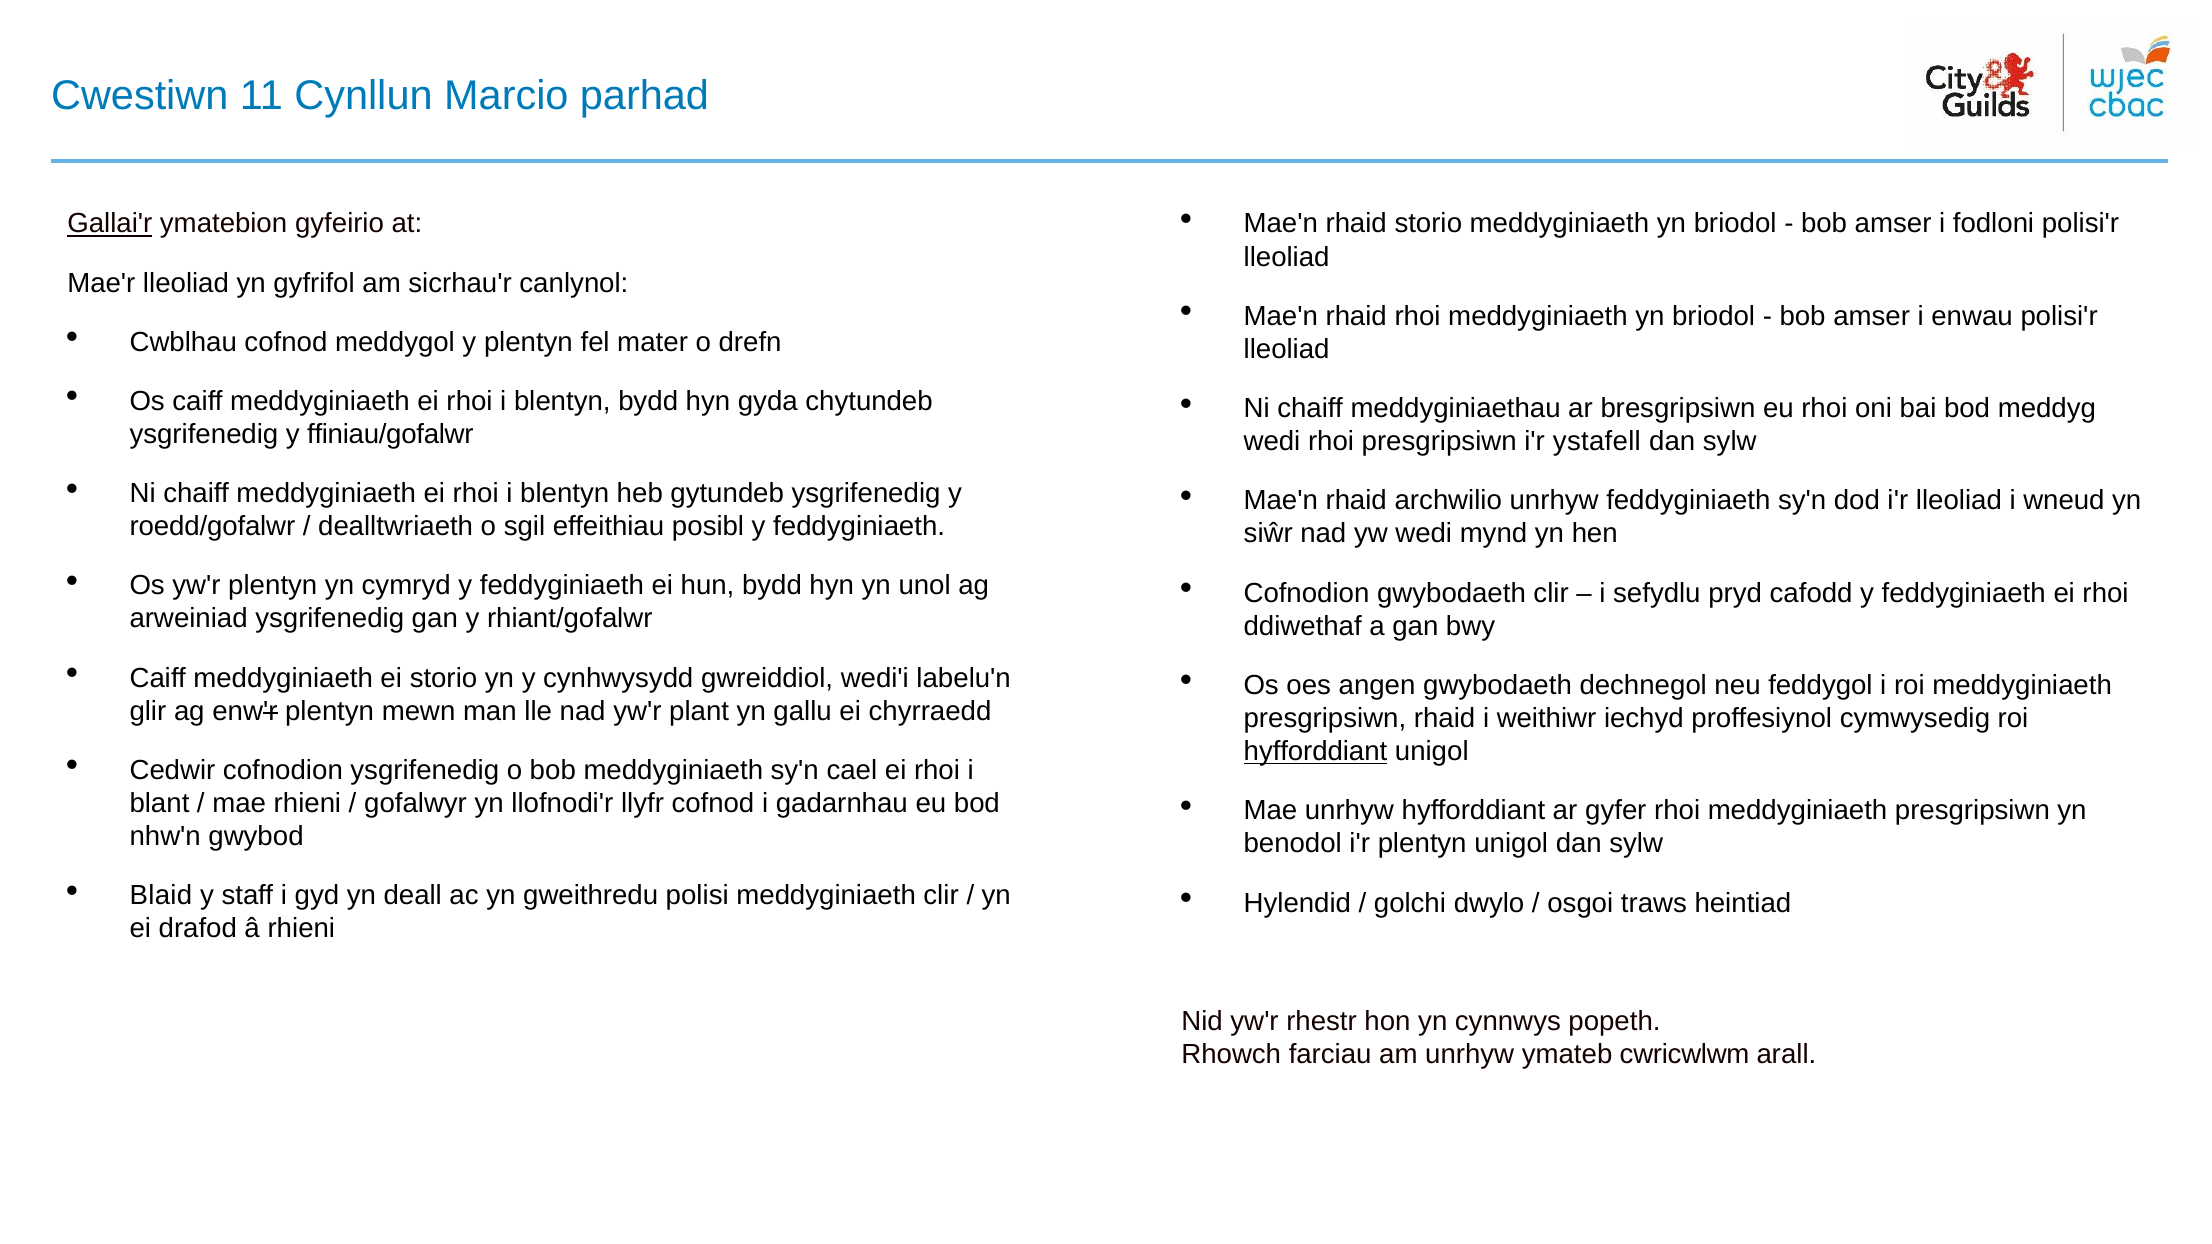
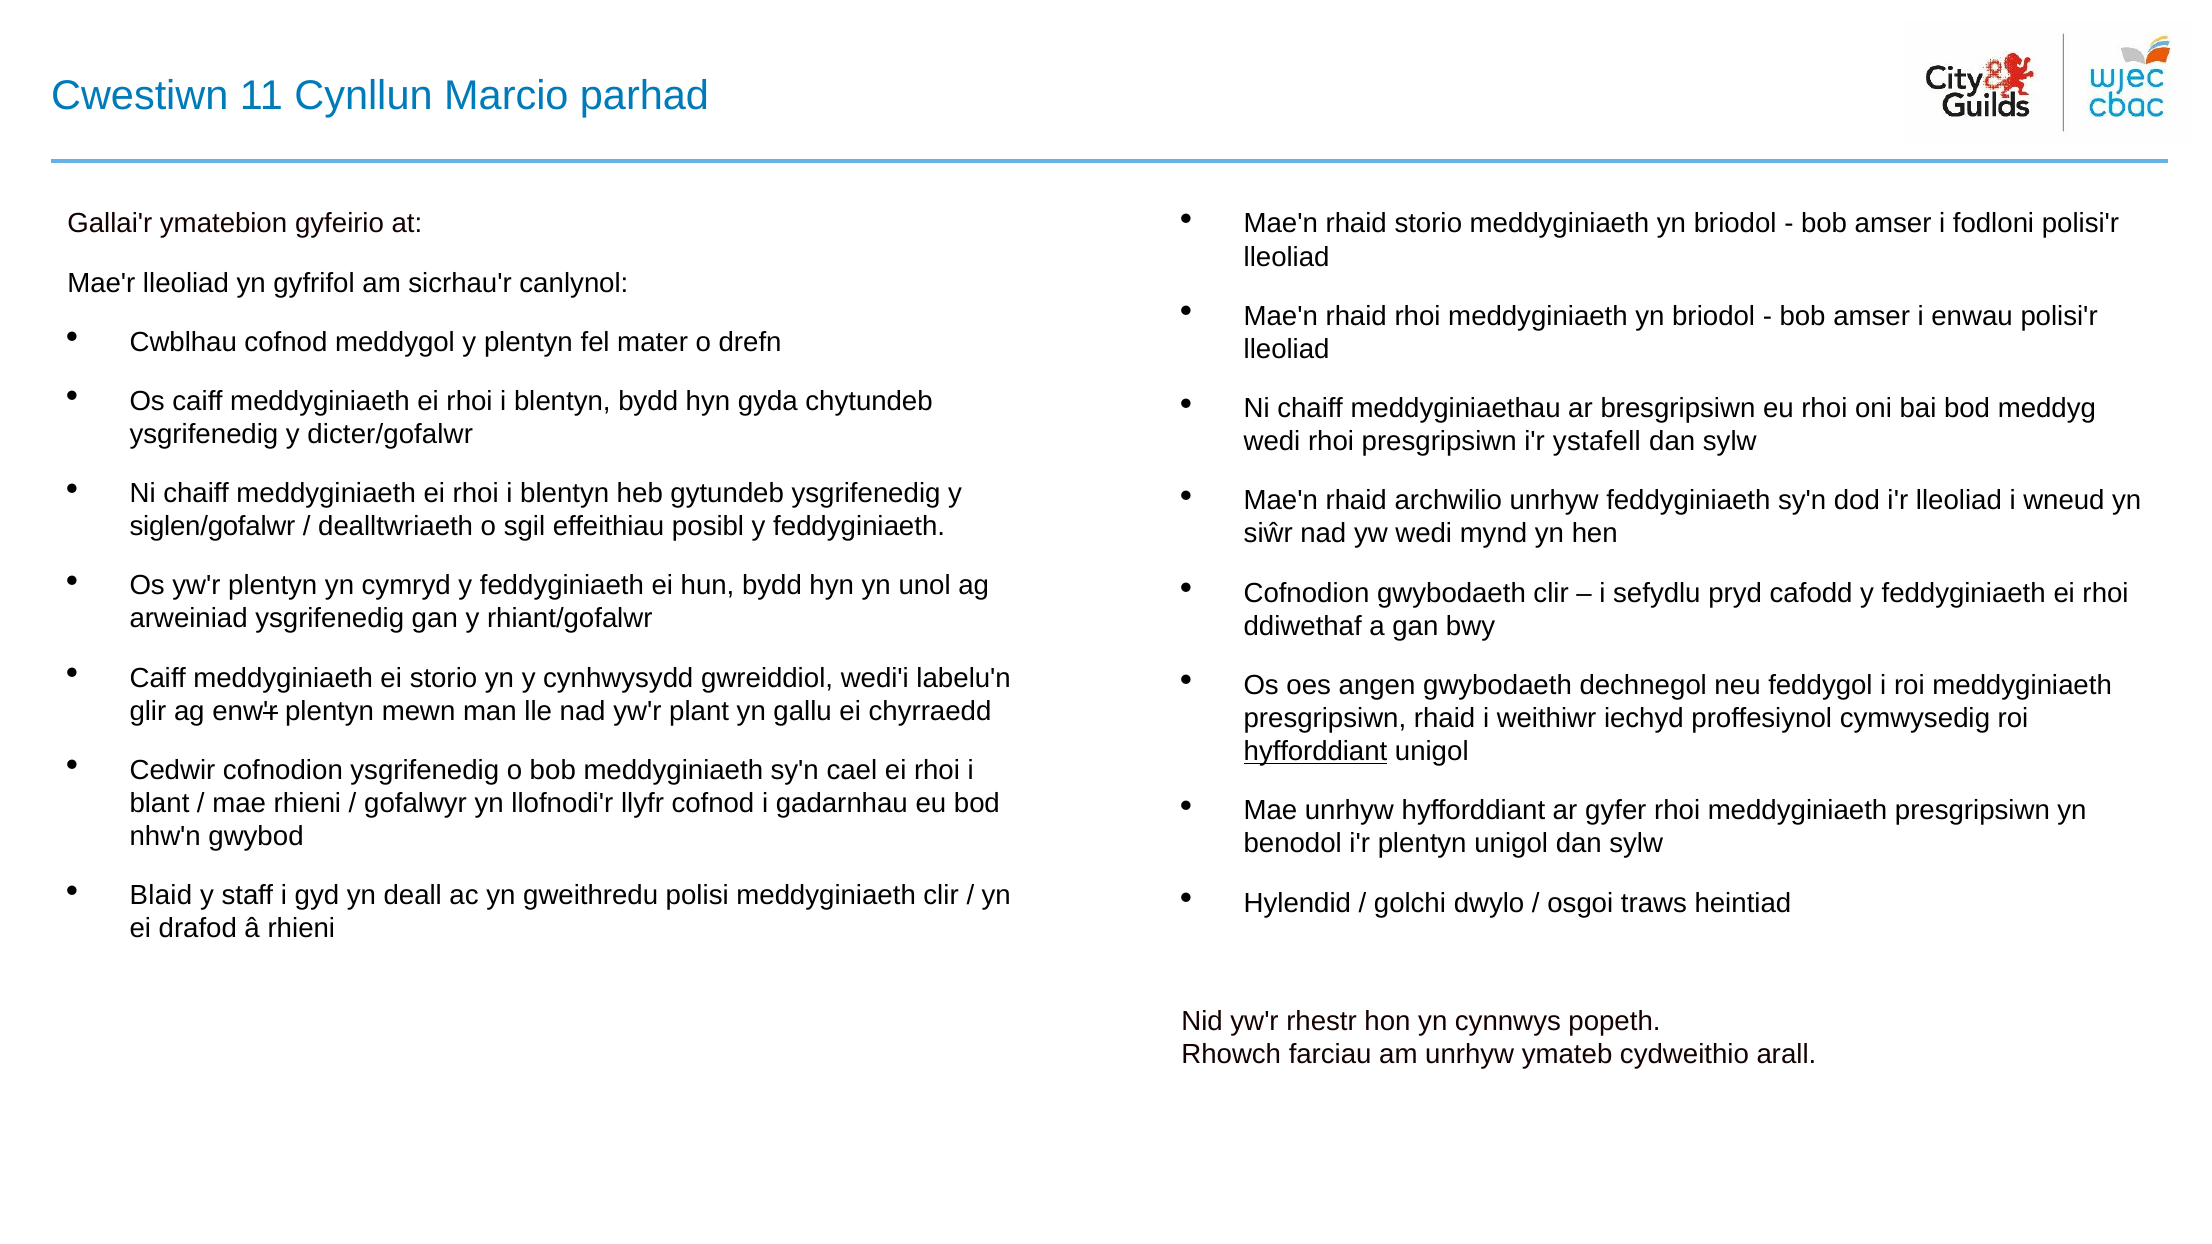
Gallai'r underline: present -> none
ffiniau/gofalwr: ffiniau/gofalwr -> dicter/gofalwr
roedd/gofalwr: roedd/gofalwr -> siglen/gofalwr
cwricwlwm: cwricwlwm -> cydweithio
